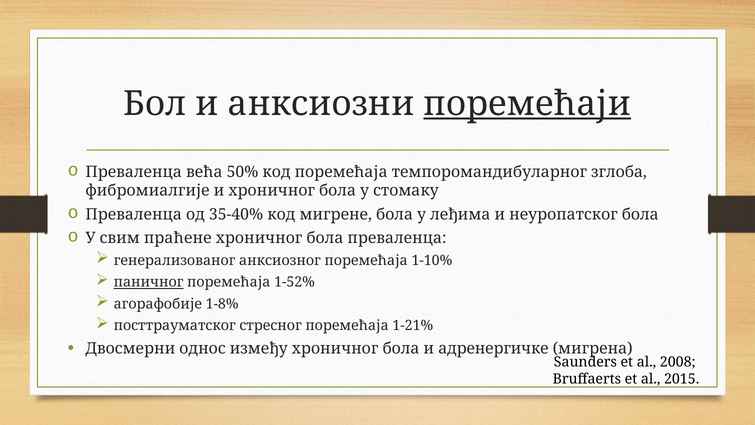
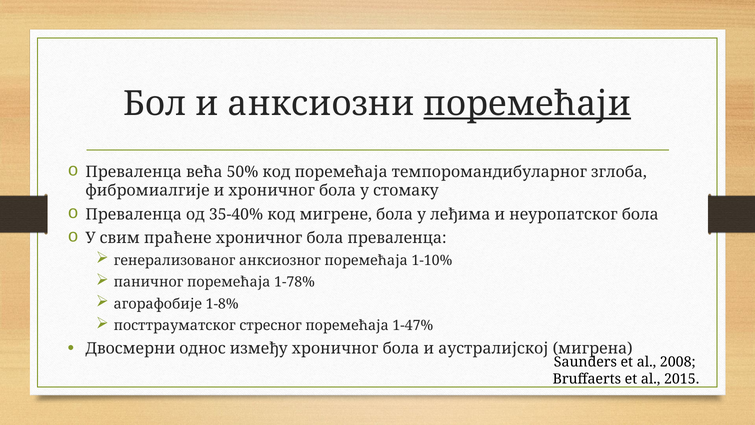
паничног underline: present -> none
1-52%: 1-52% -> 1-78%
1-21%: 1-21% -> 1-47%
адренергичке: адренергичке -> аустралијској
